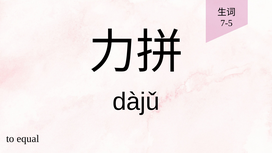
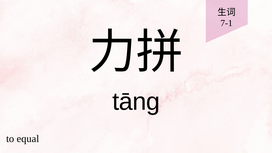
7-5: 7-5 -> 7-1
dàjǔ: dàjǔ -> tāng
